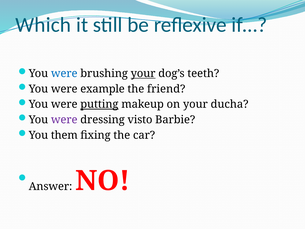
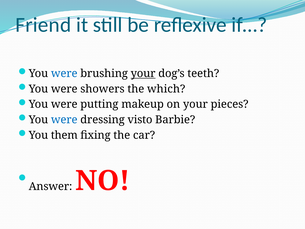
Which: Which -> Friend
example: example -> showers
friend: friend -> which
putting underline: present -> none
ducha: ducha -> pieces
were at (64, 120) colour: purple -> blue
